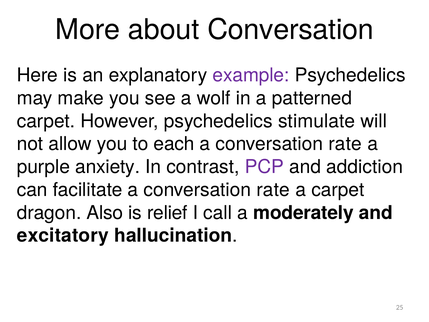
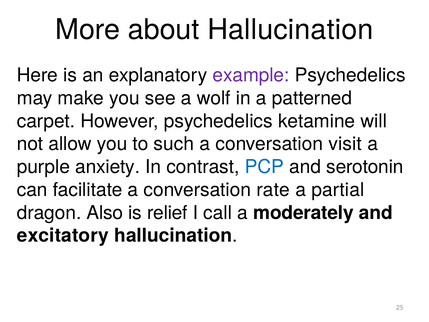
about Conversation: Conversation -> Hallucination
stimulate: stimulate -> ketamine
each: each -> such
rate at (345, 144): rate -> visit
PCP colour: purple -> blue
addiction: addiction -> serotonin
a carpet: carpet -> partial
